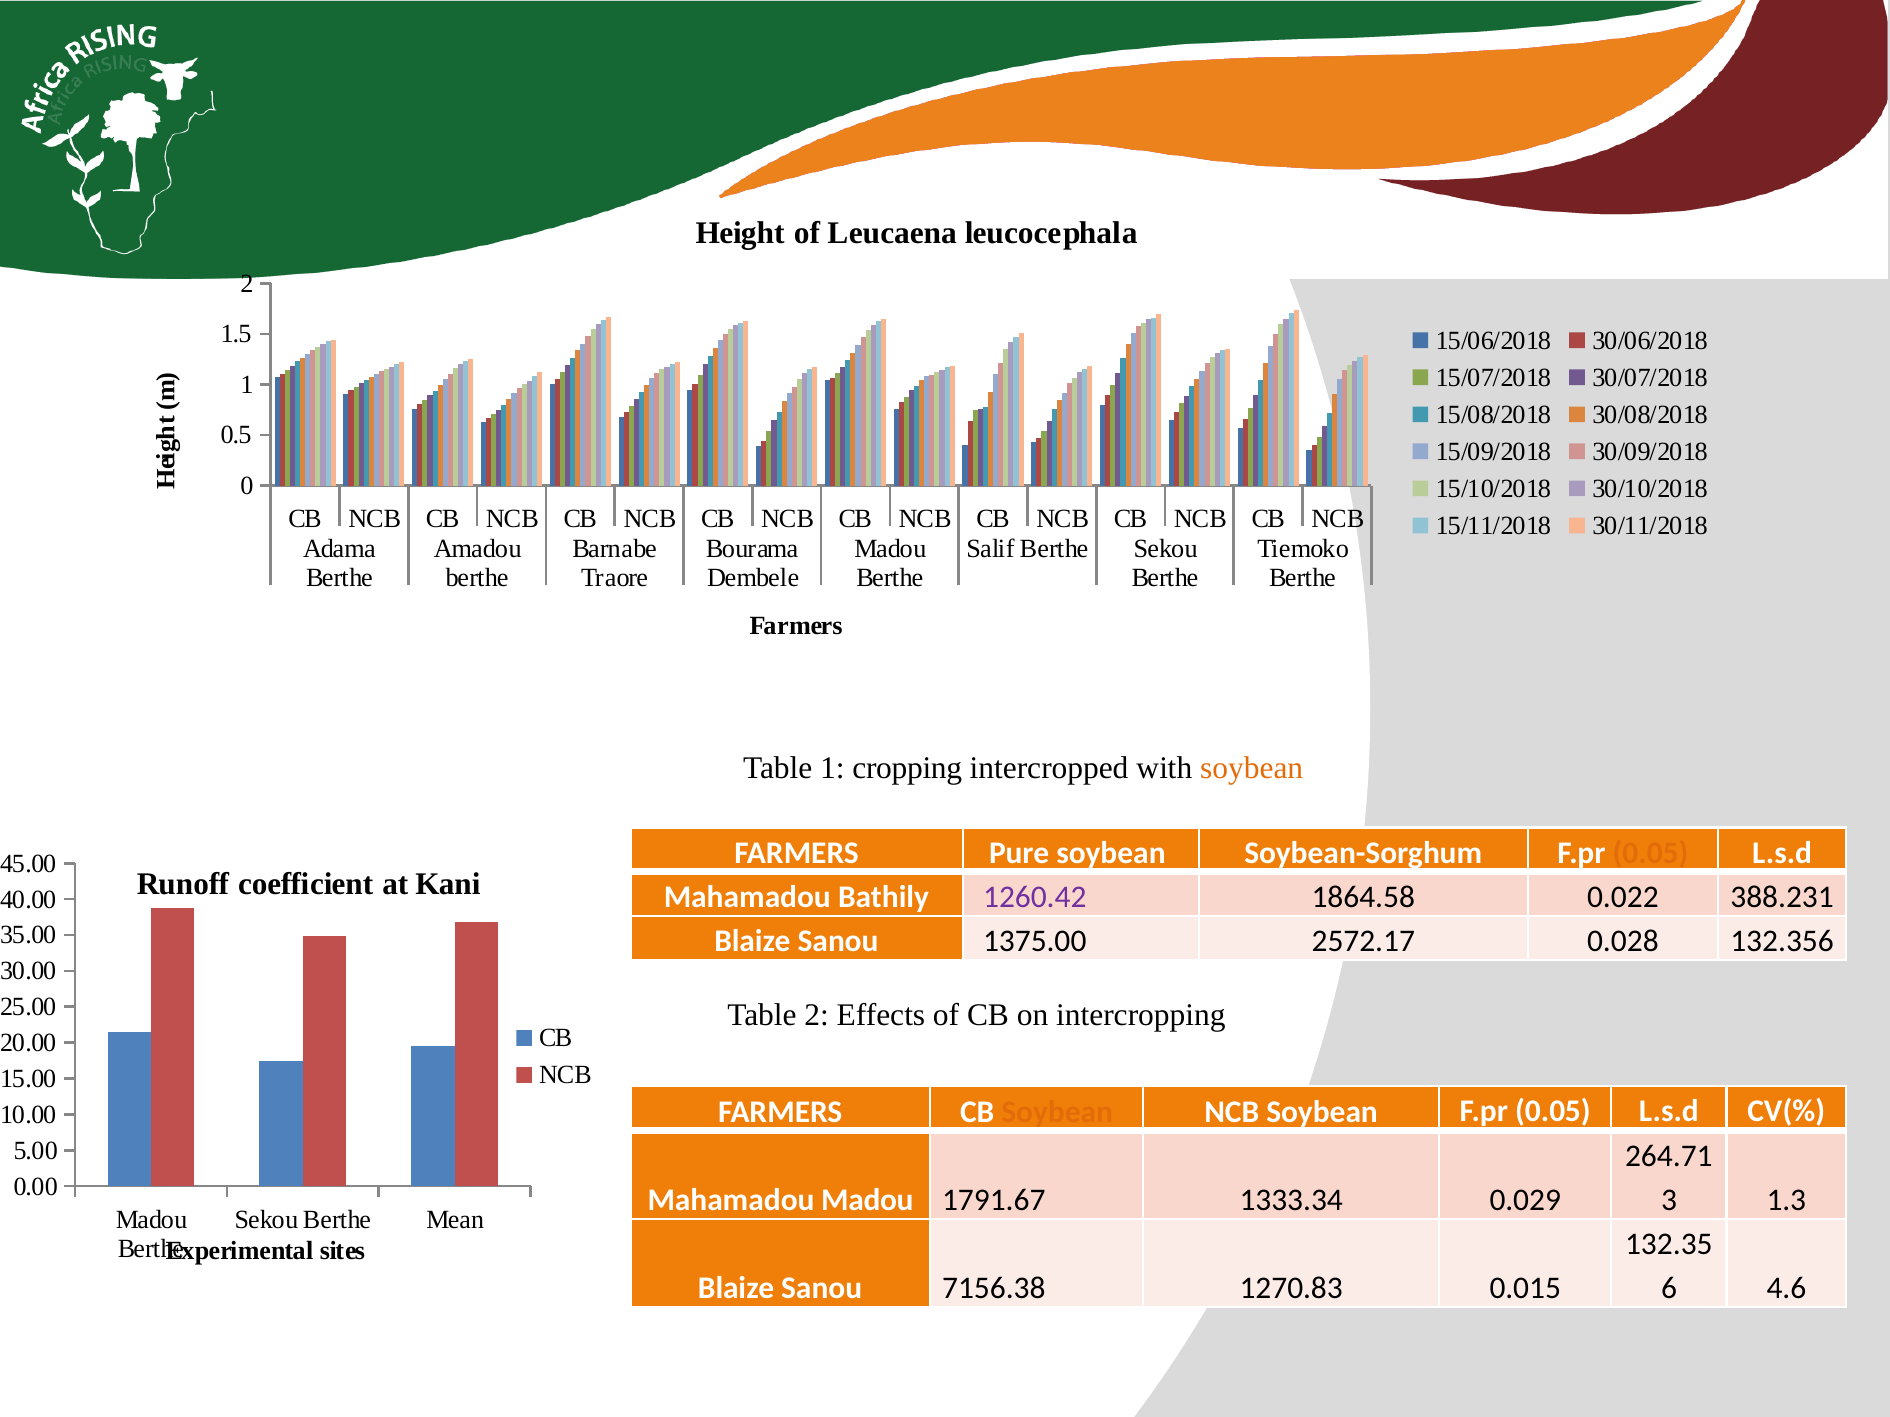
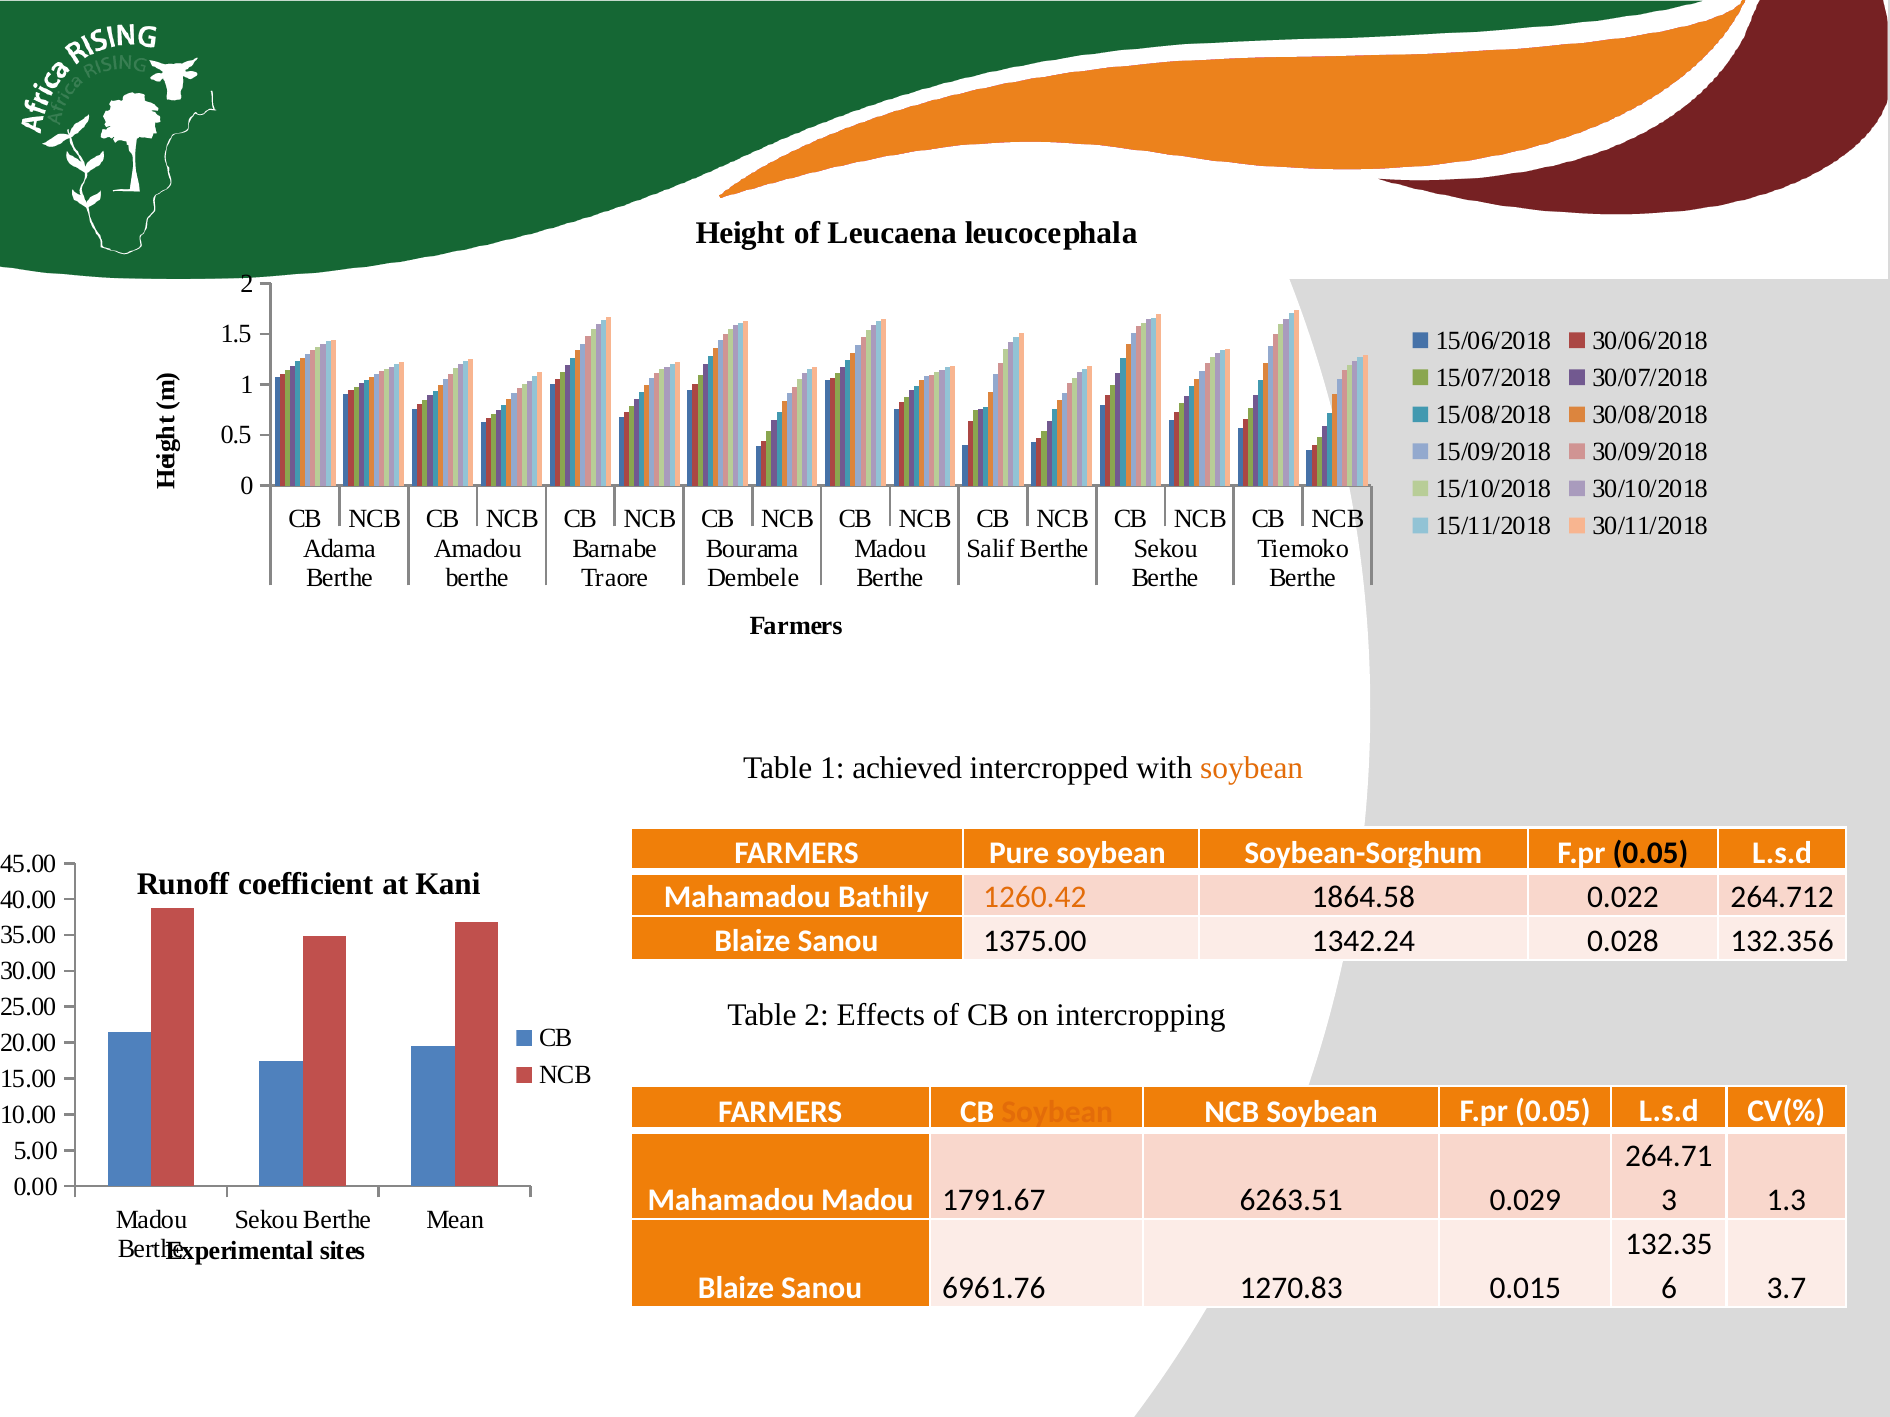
cropping: cropping -> achieved
0.05 at (1651, 853) colour: orange -> black
1260.42 colour: purple -> orange
388.231: 388.231 -> 264.712
2572.17: 2572.17 -> 1342.24
1333.34: 1333.34 -> 6263.51
7156.38: 7156.38 -> 6961.76
4.6: 4.6 -> 3.7
